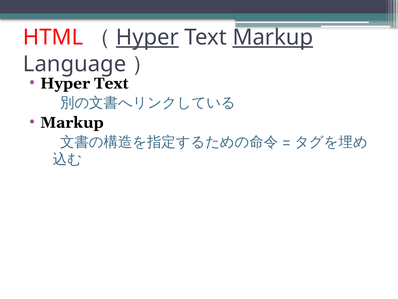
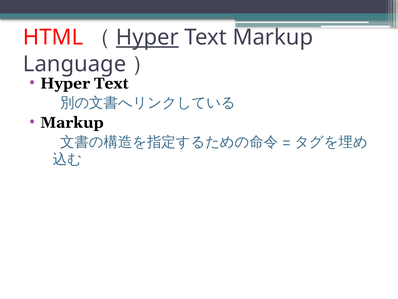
Markup at (273, 37) underline: present -> none
